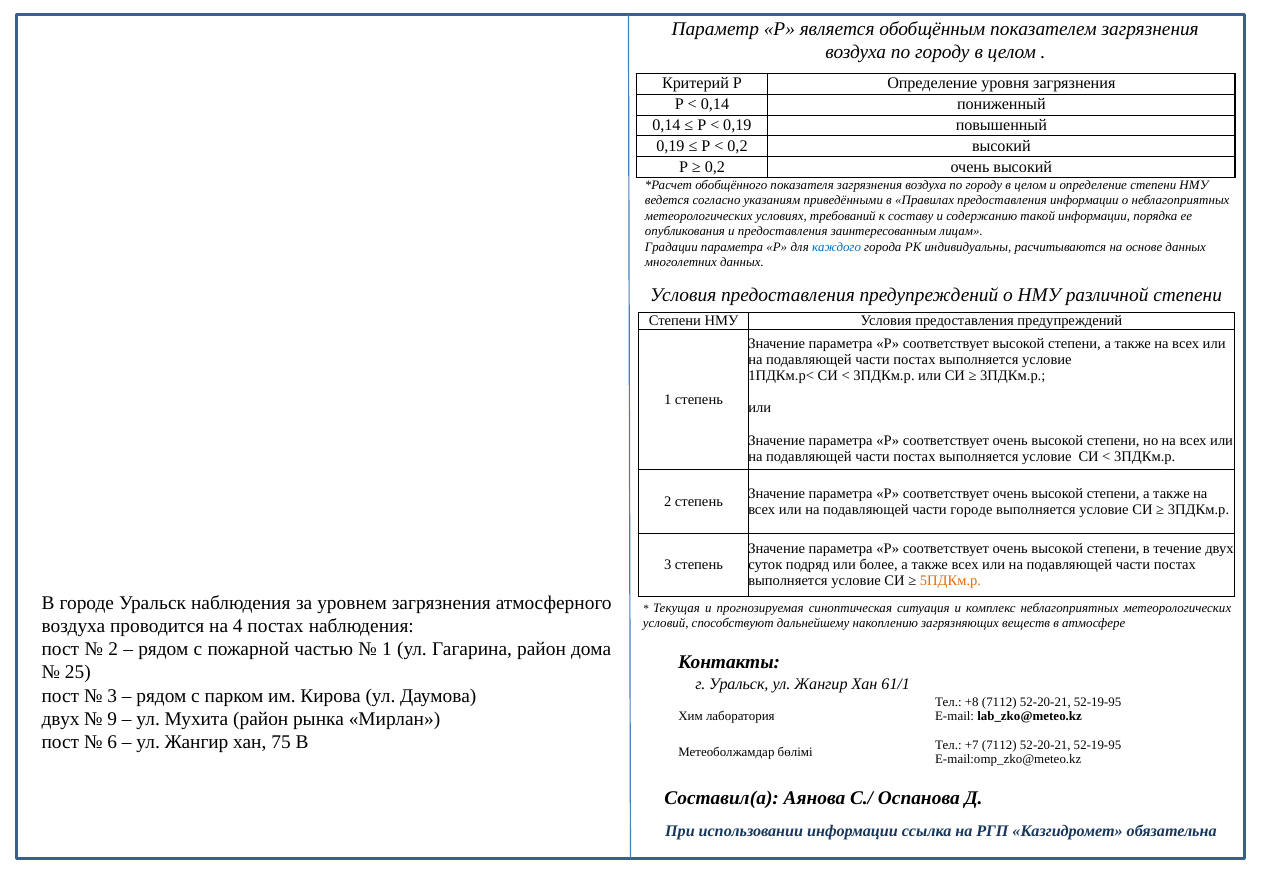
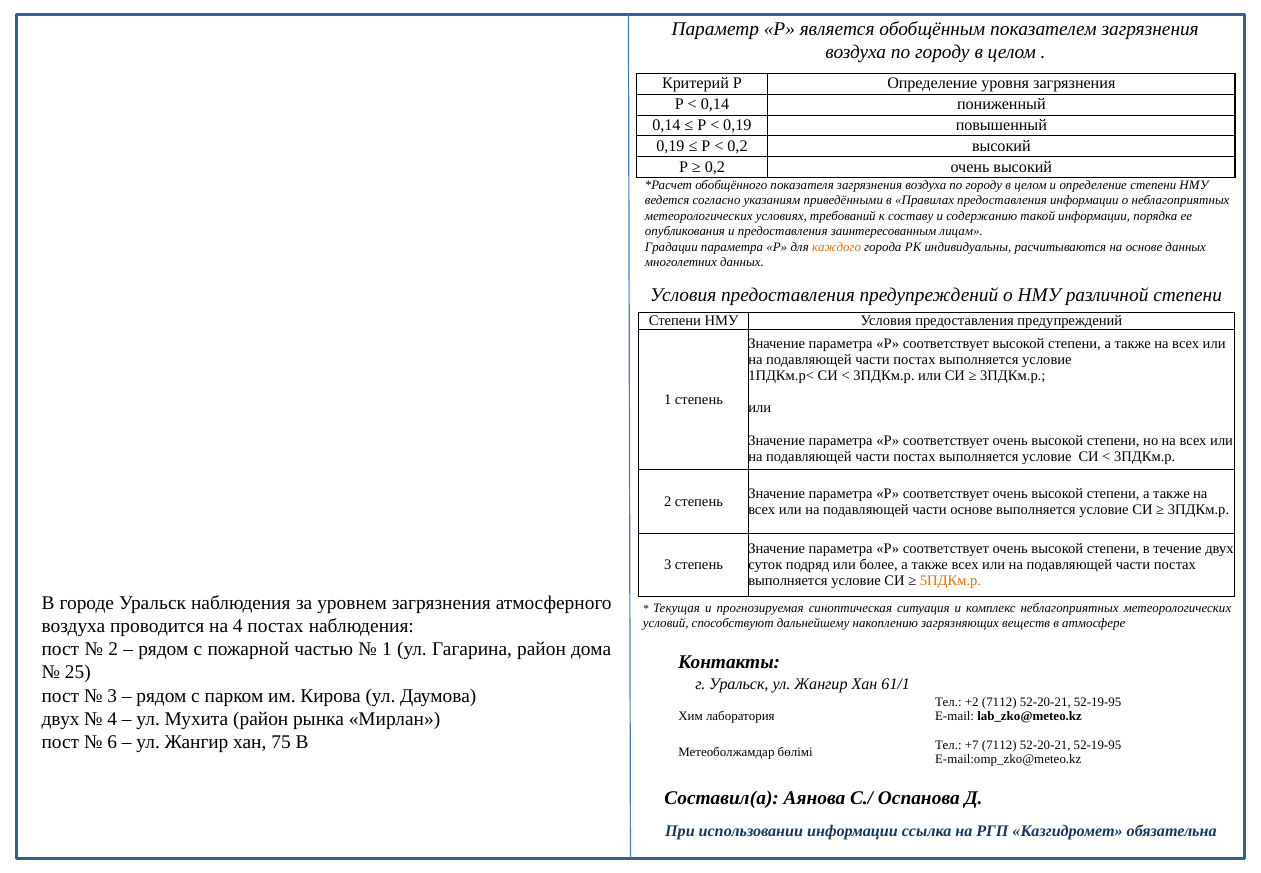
каждого colour: blue -> orange
части городе: городе -> основе
+8: +8 -> +2
9 at (112, 719): 9 -> 4
